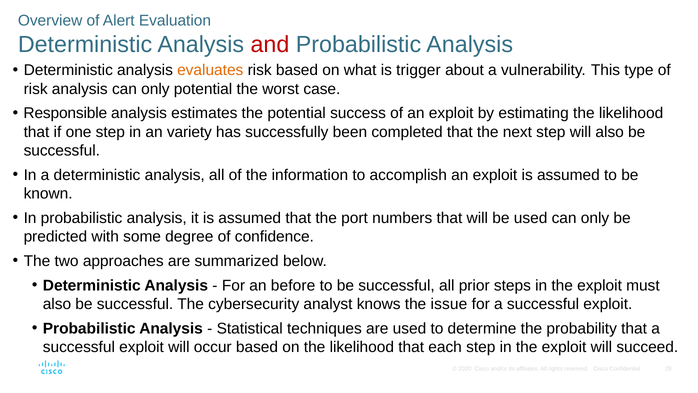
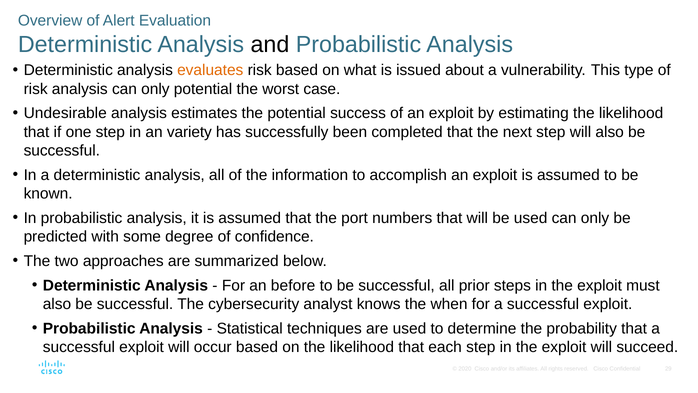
and colour: red -> black
trigger: trigger -> issued
Responsible: Responsible -> Undesirable
issue: issue -> when
